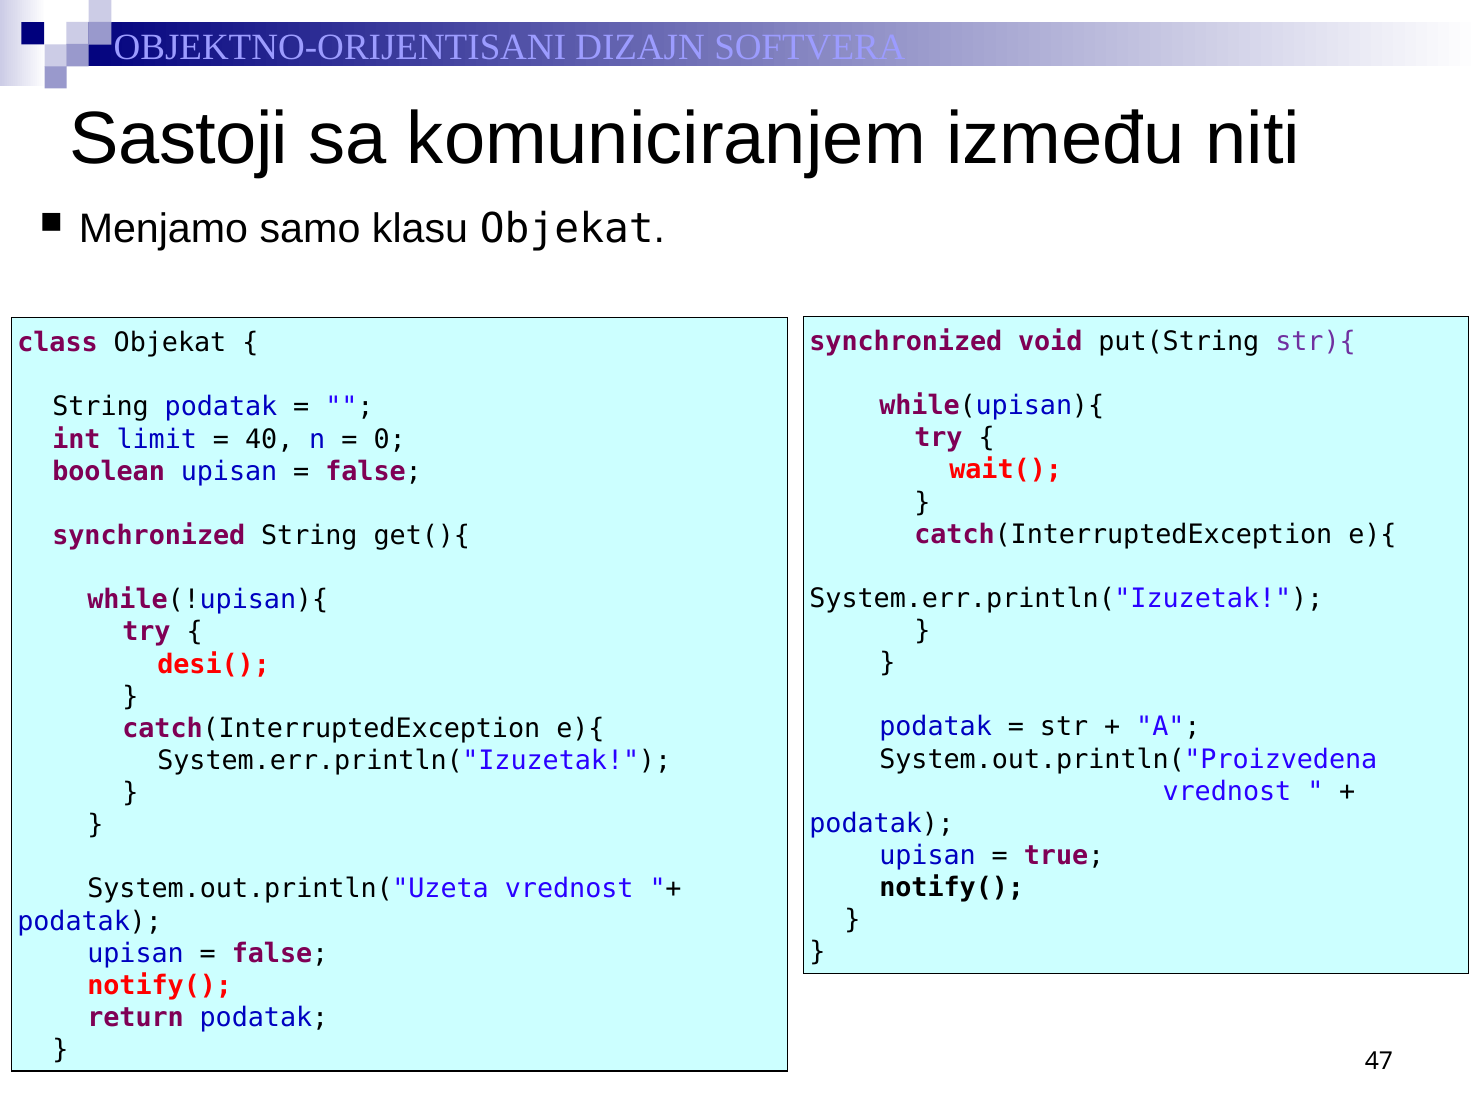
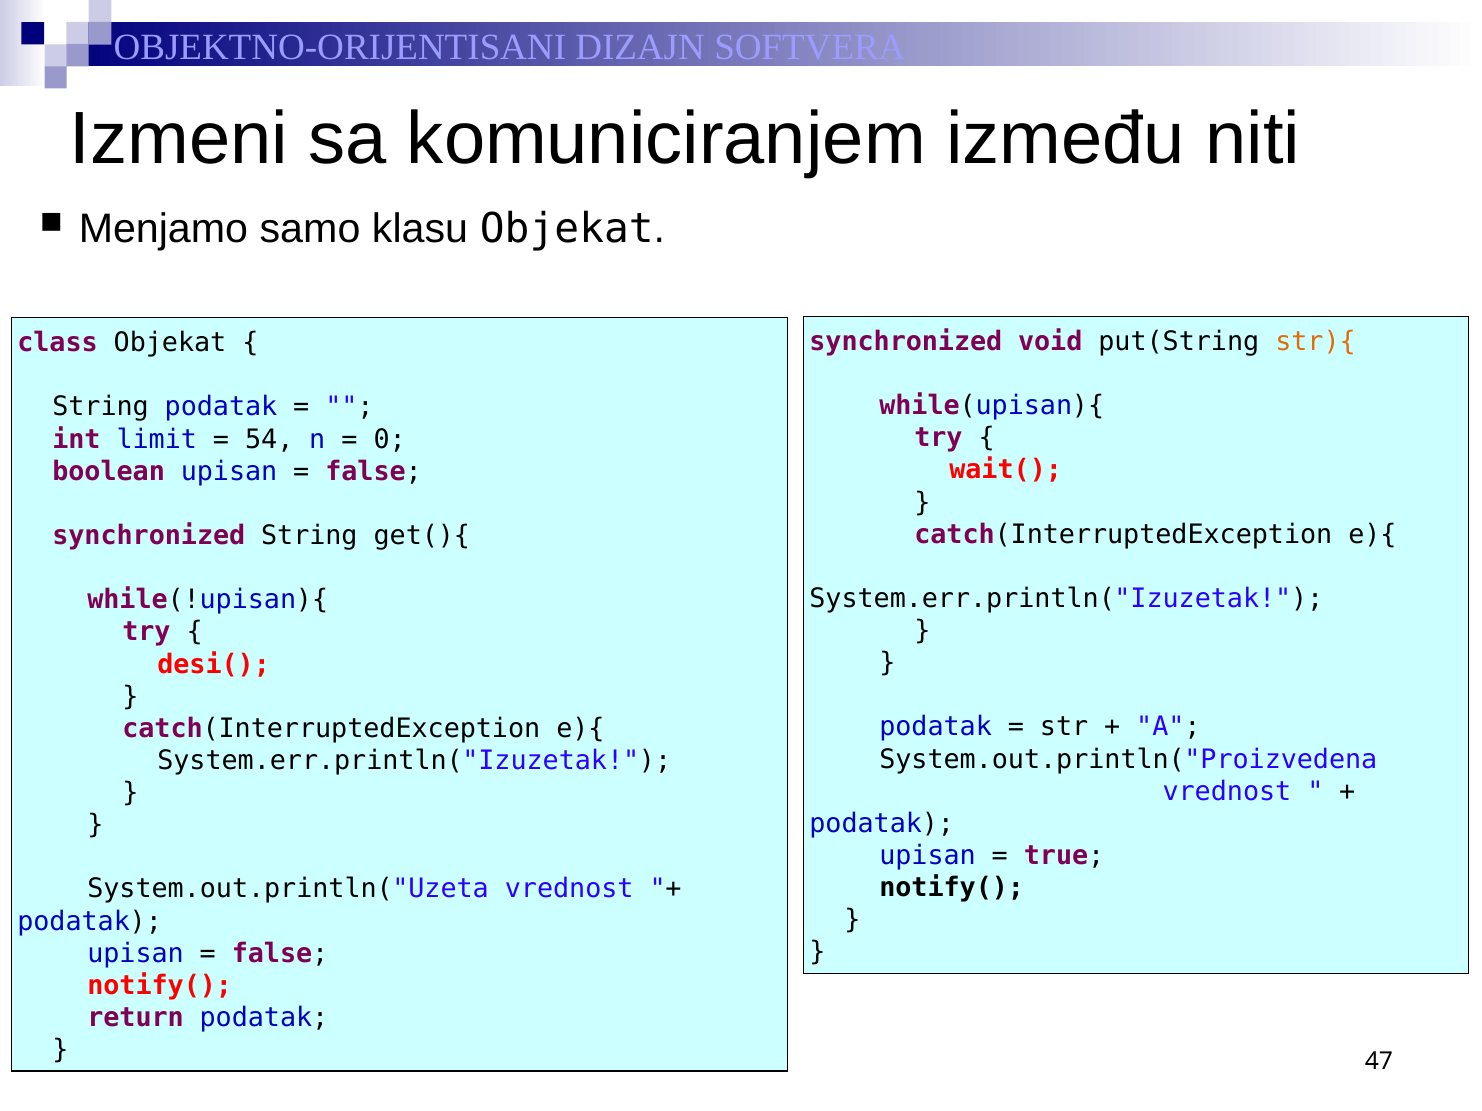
Sastoji: Sastoji -> Izmeni
str){ colour: purple -> orange
40: 40 -> 54
